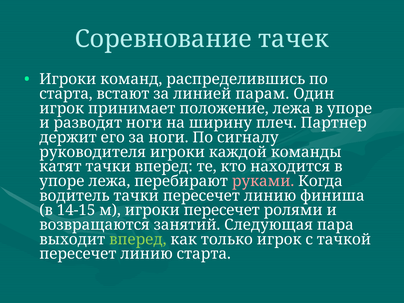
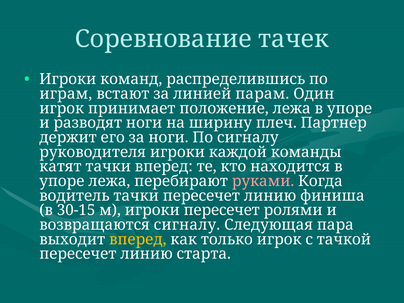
старта at (66, 94): старта -> играм
14-15: 14-15 -> 30-15
возвращаются занятий: занятий -> сигналу
вперед at (138, 239) colour: light green -> yellow
